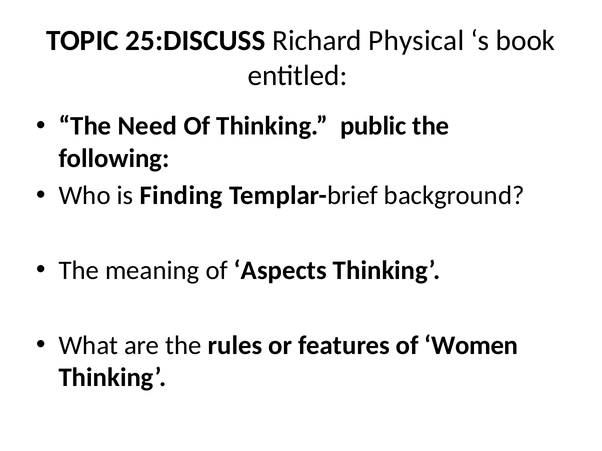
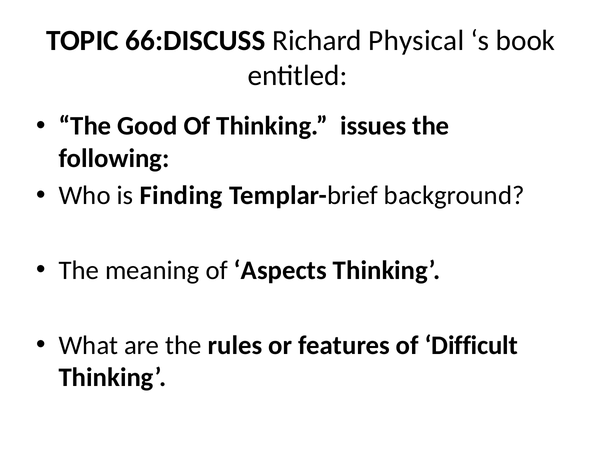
25:DISCUSS: 25:DISCUSS -> 66:DISCUSS
Need: Need -> Good
public: public -> issues
Women: Women -> Difficult
